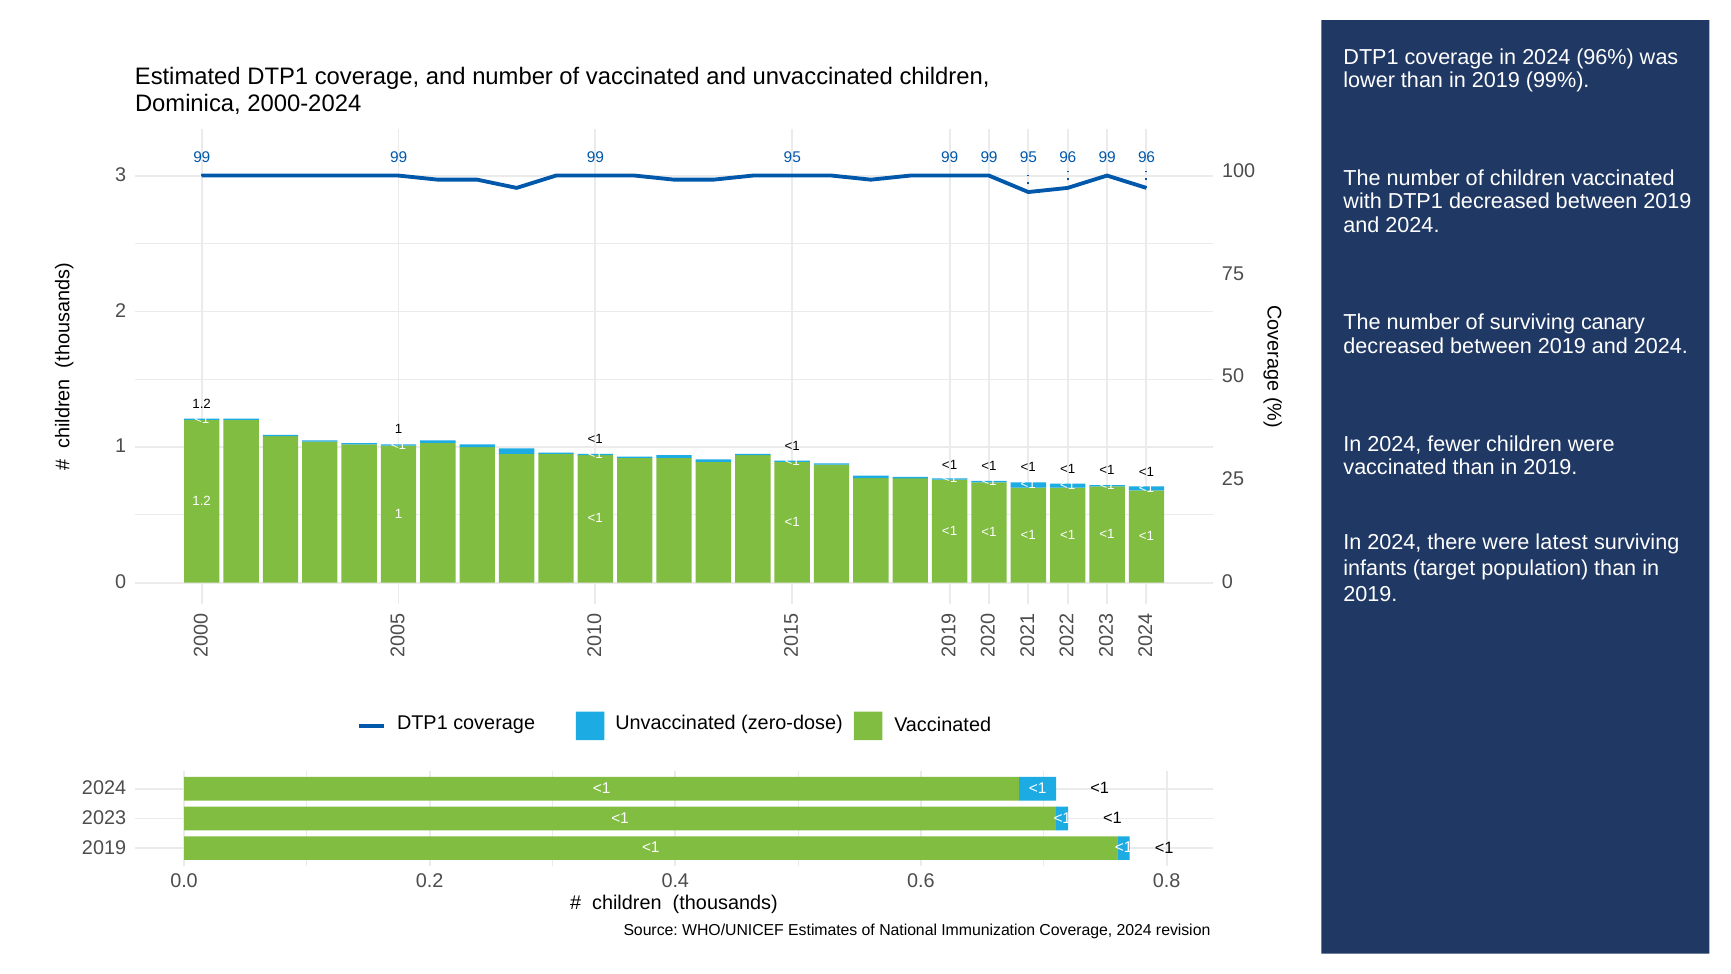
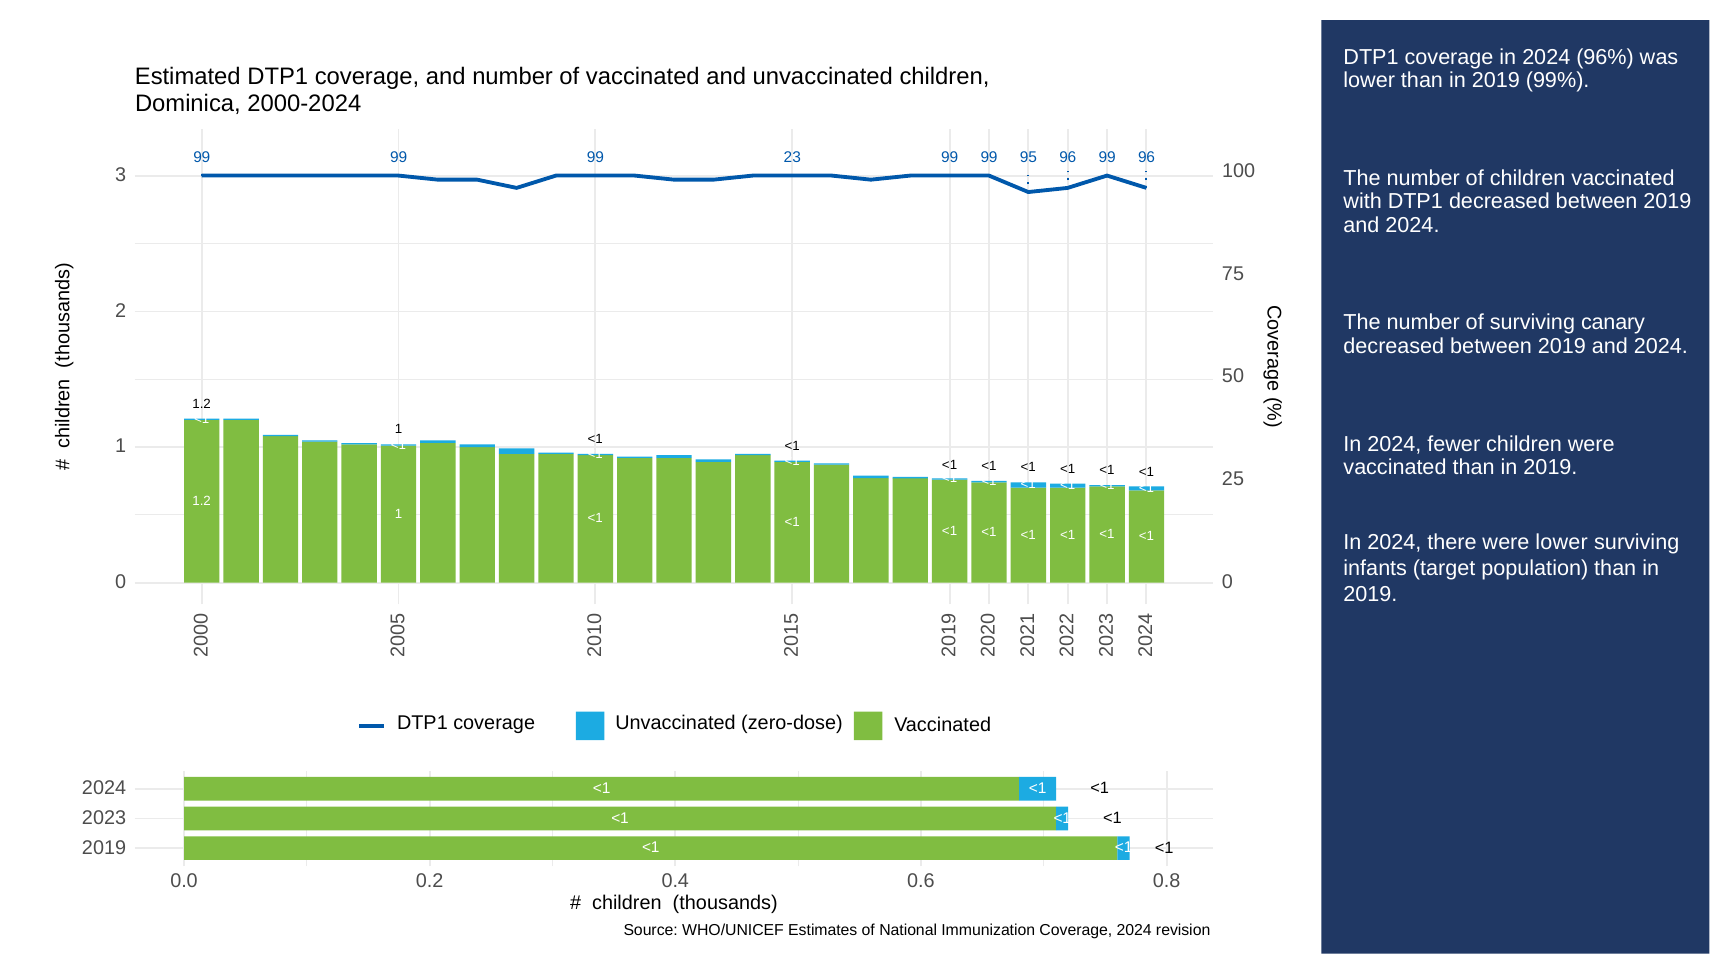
99 99 99 95: 95 -> 23
were latest: latest -> lower
